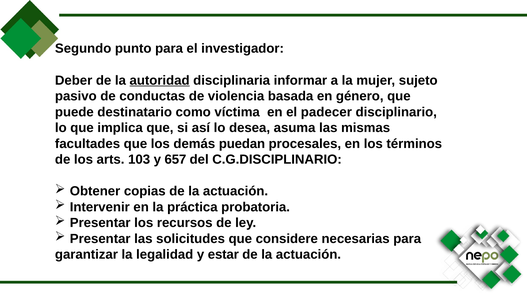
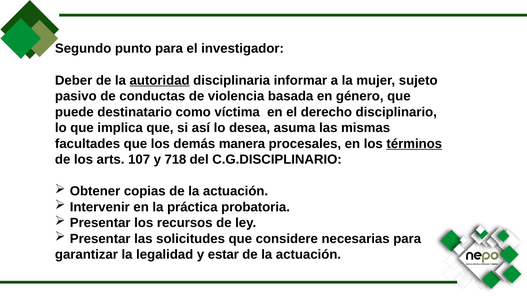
padecer: padecer -> derecho
puedan: puedan -> manera
términos underline: none -> present
103: 103 -> 107
657: 657 -> 718
